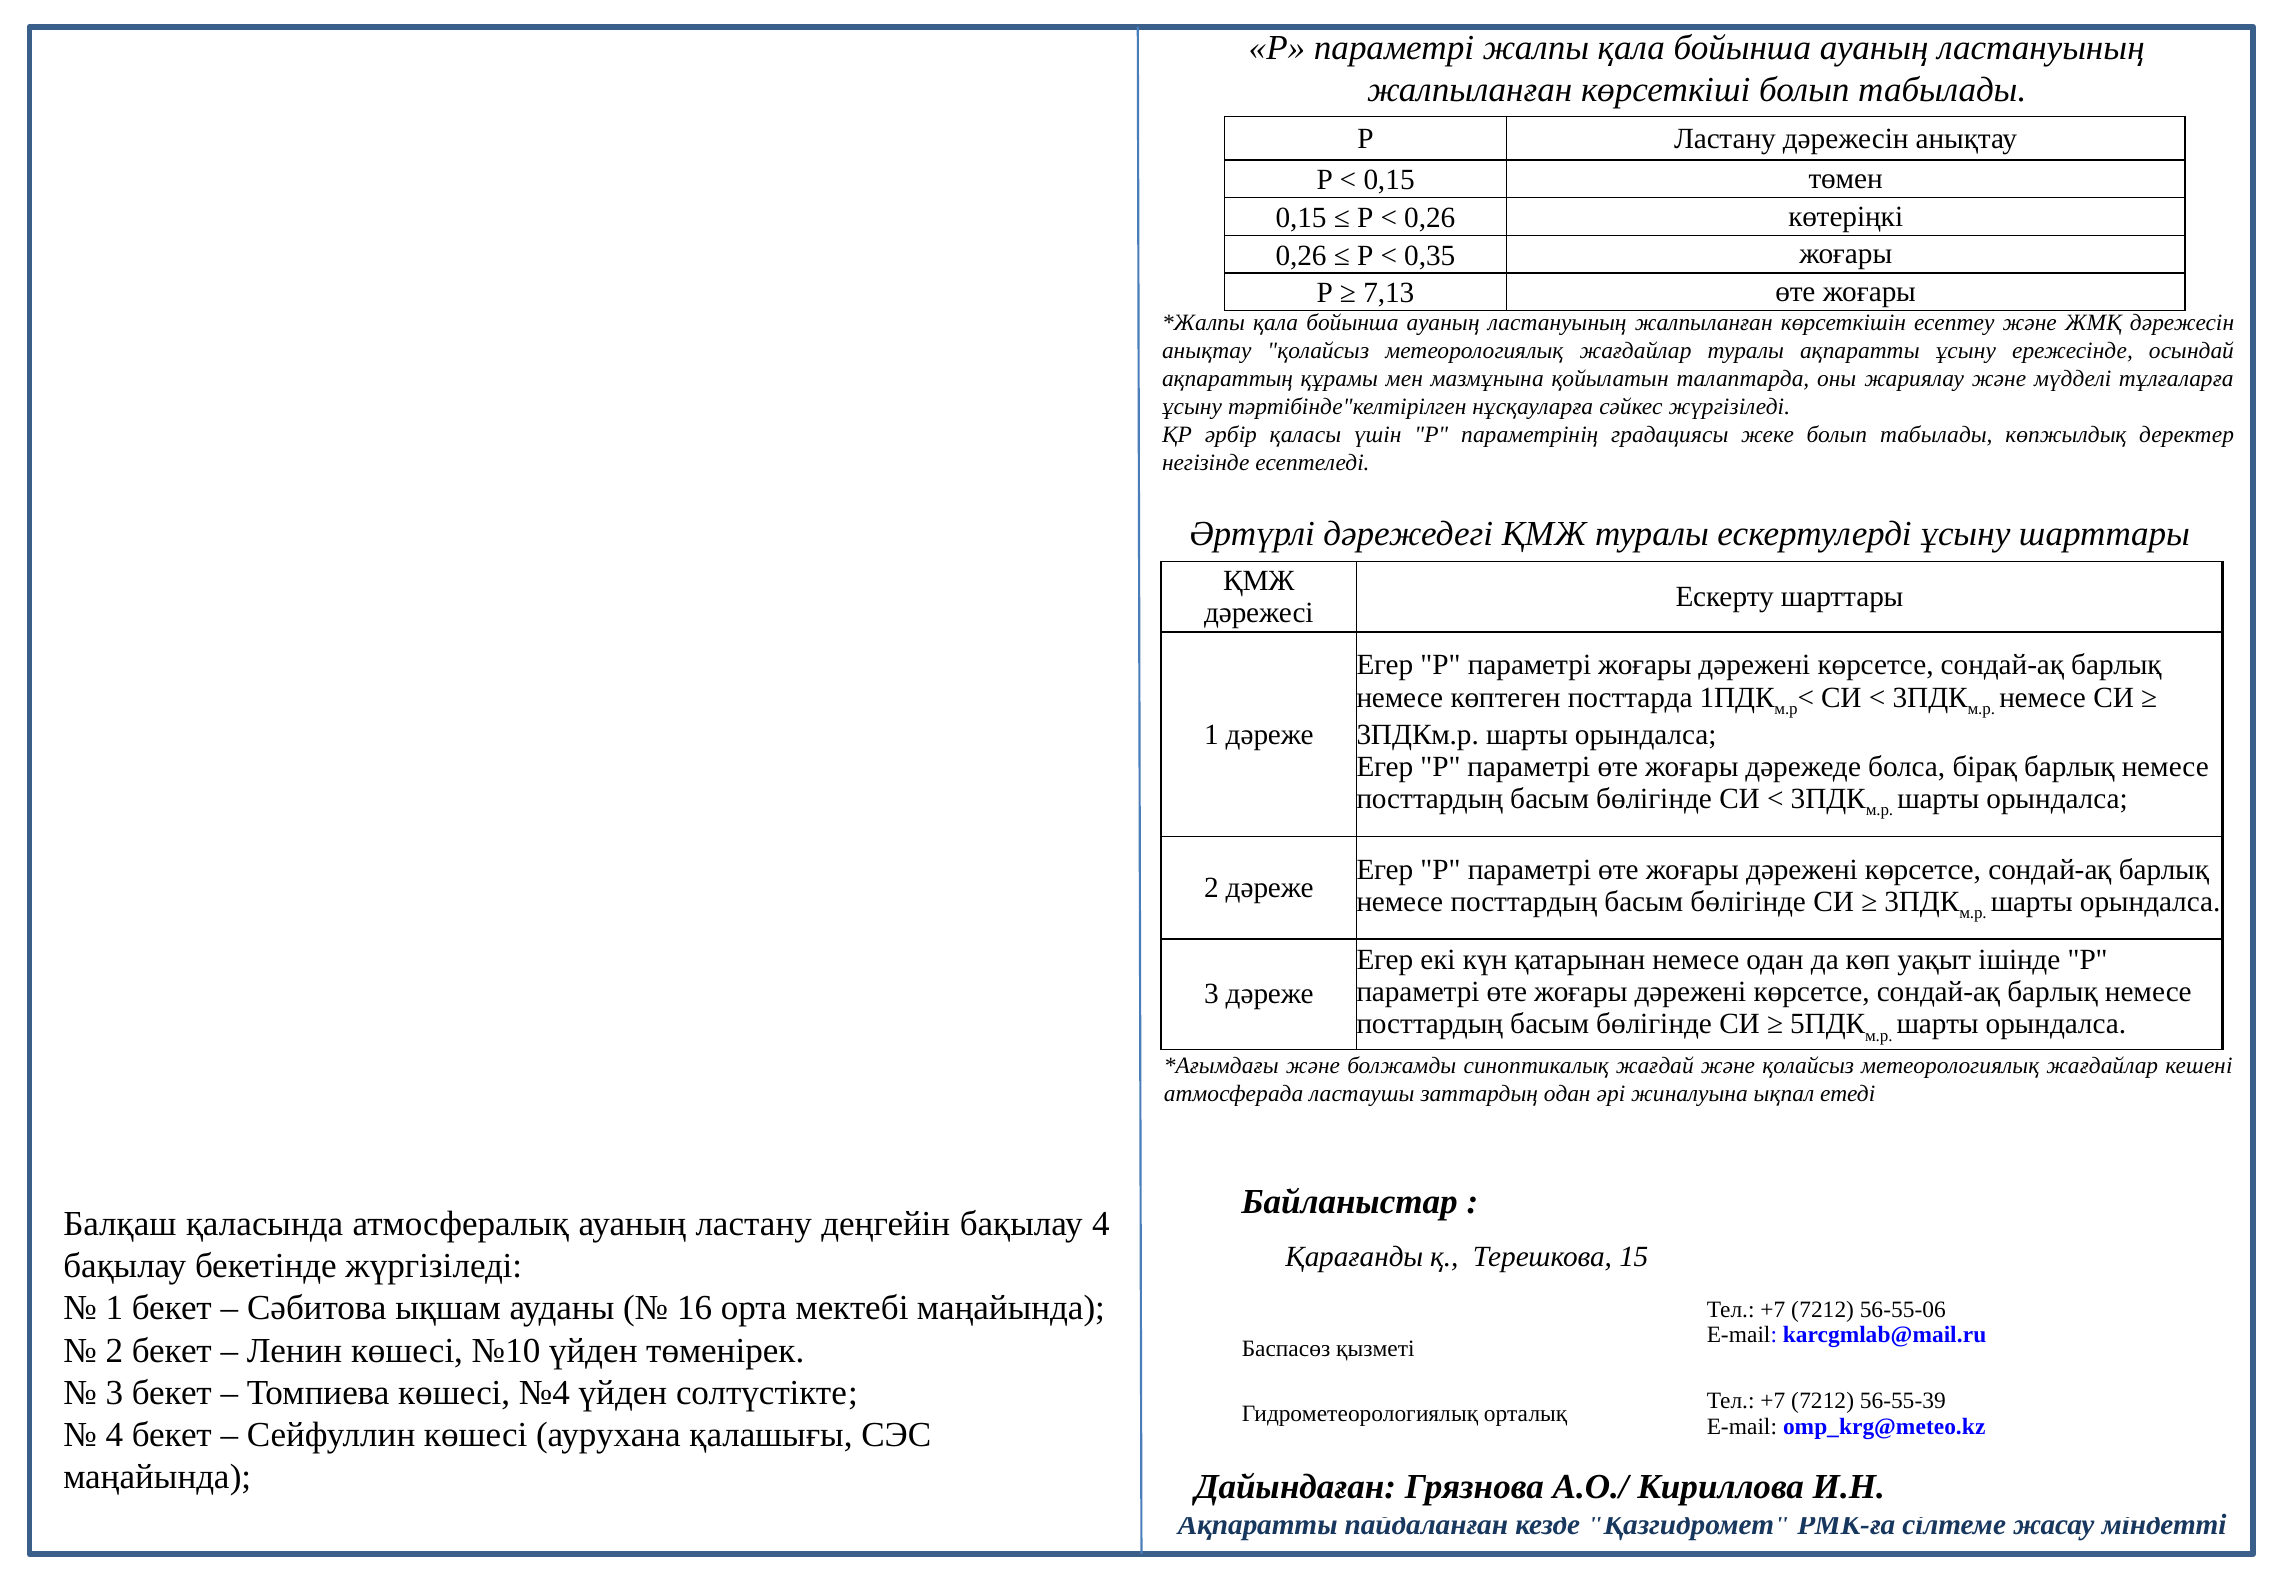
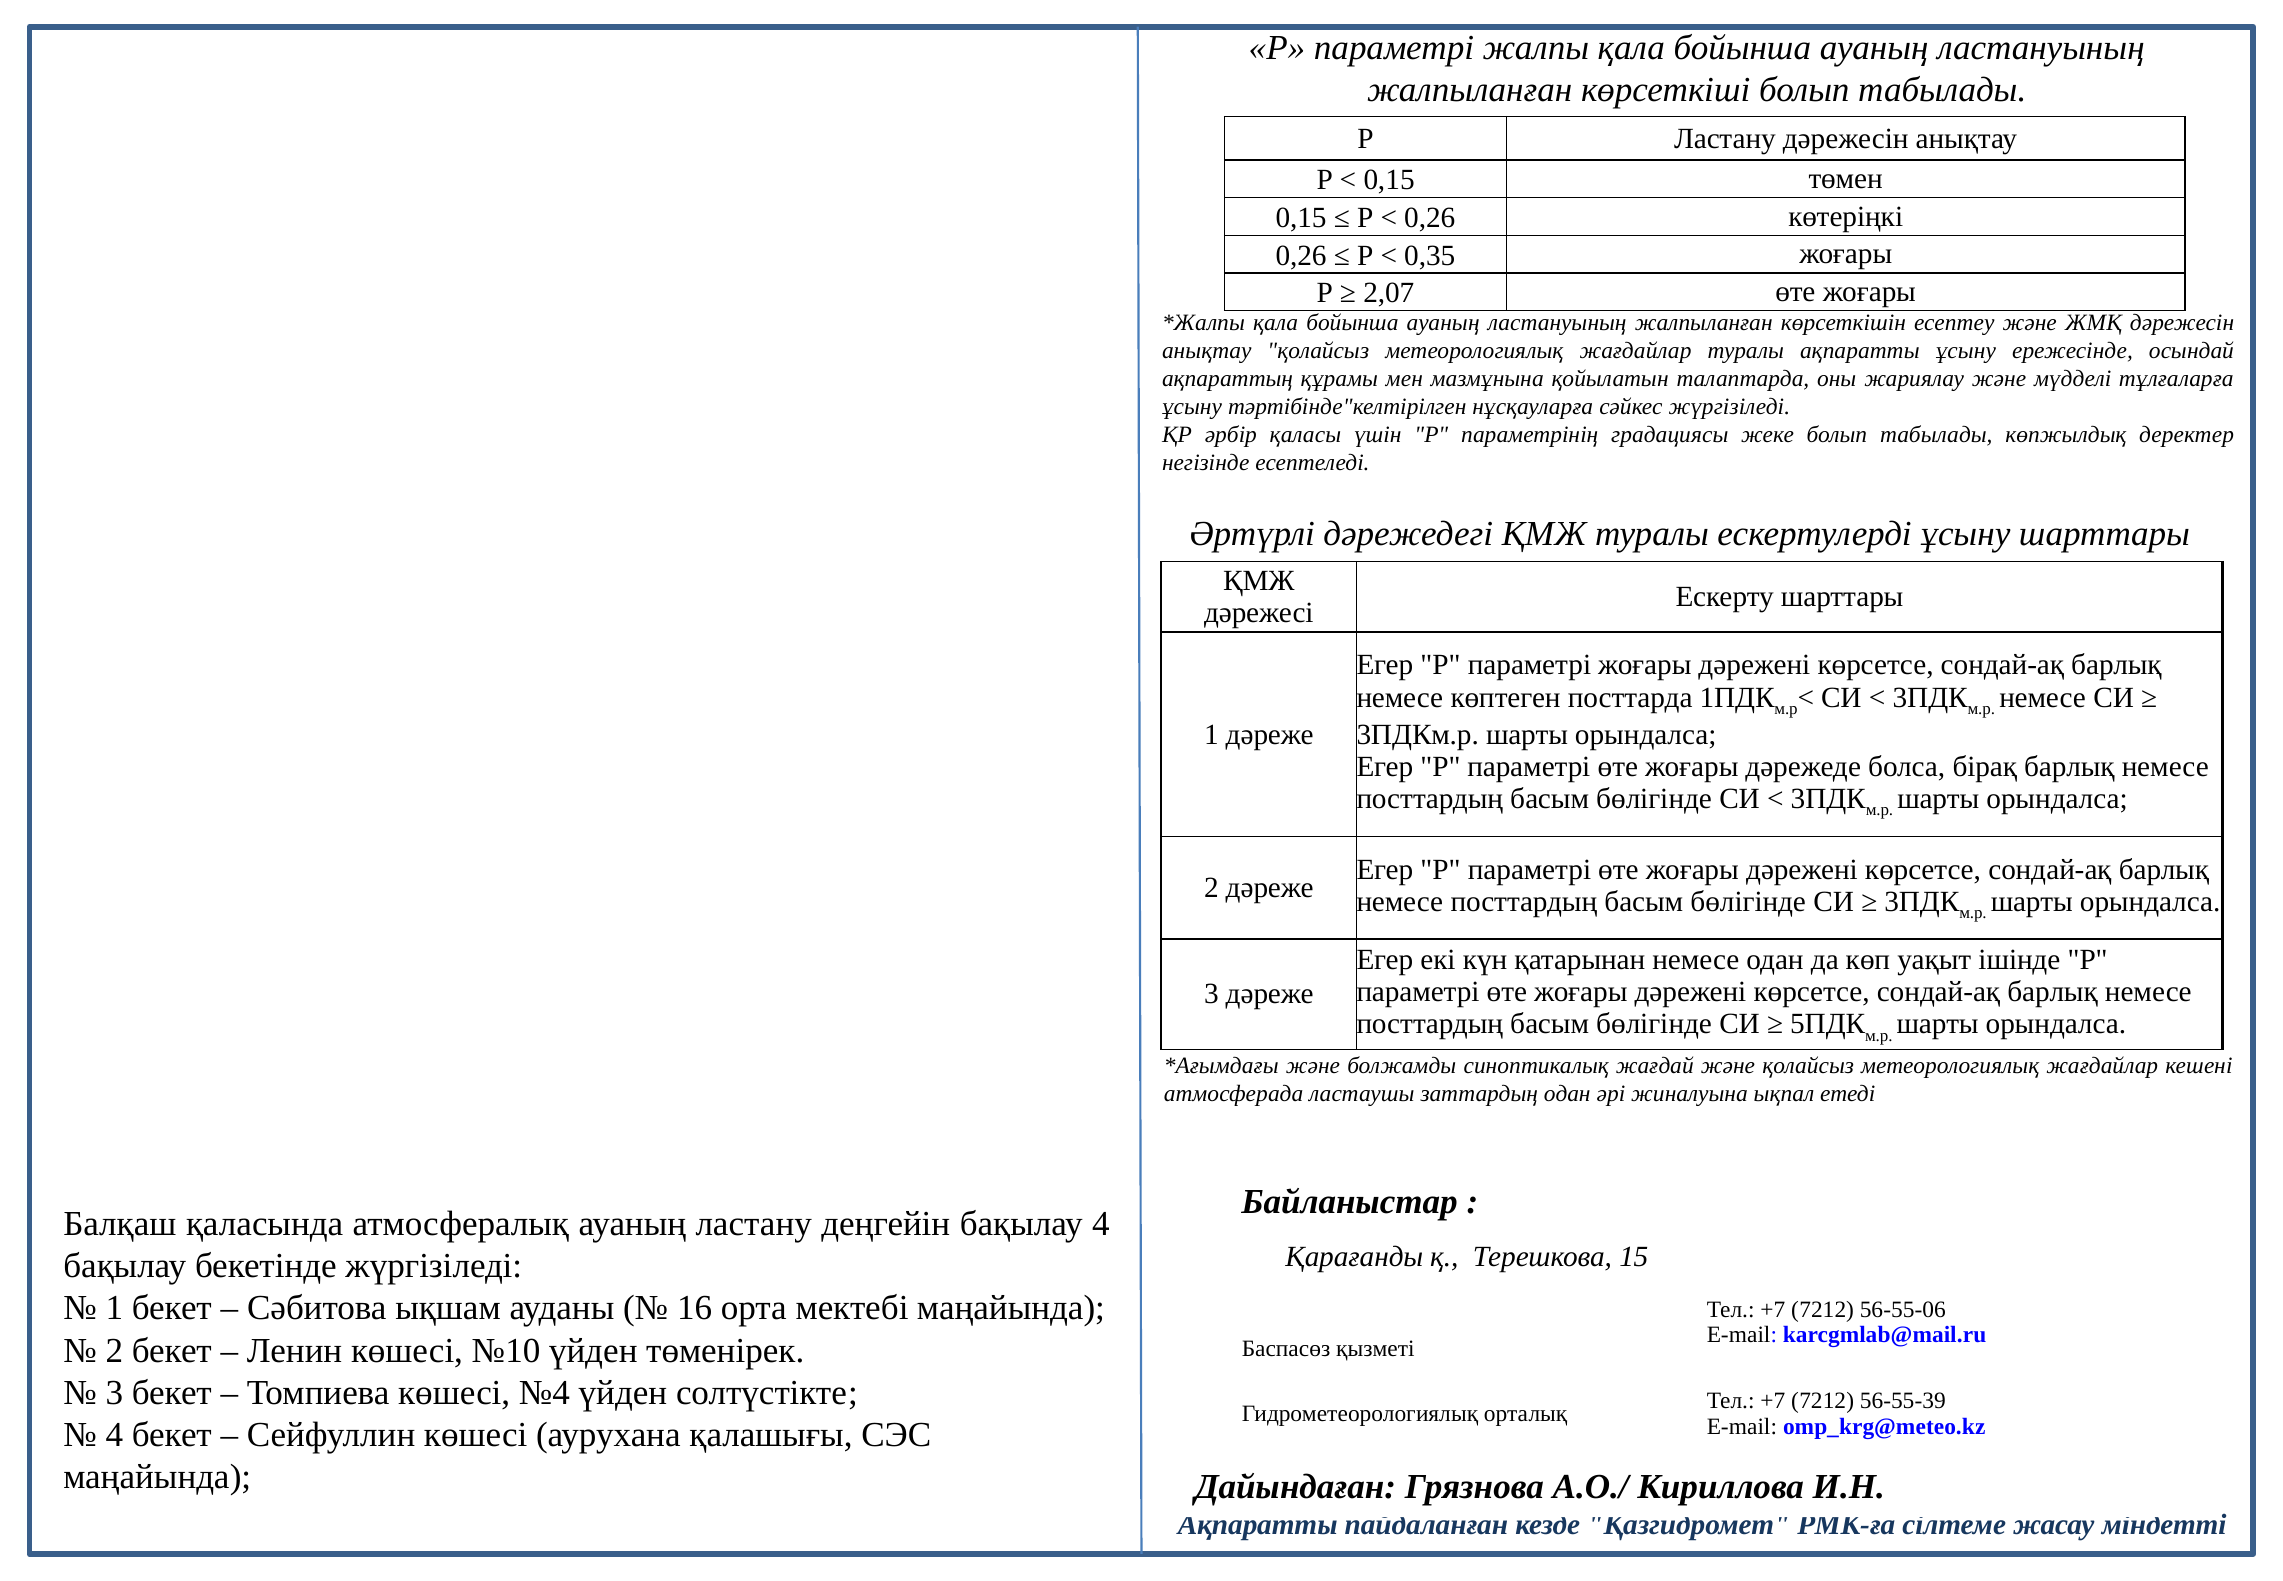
7,13: 7,13 -> 2,07
